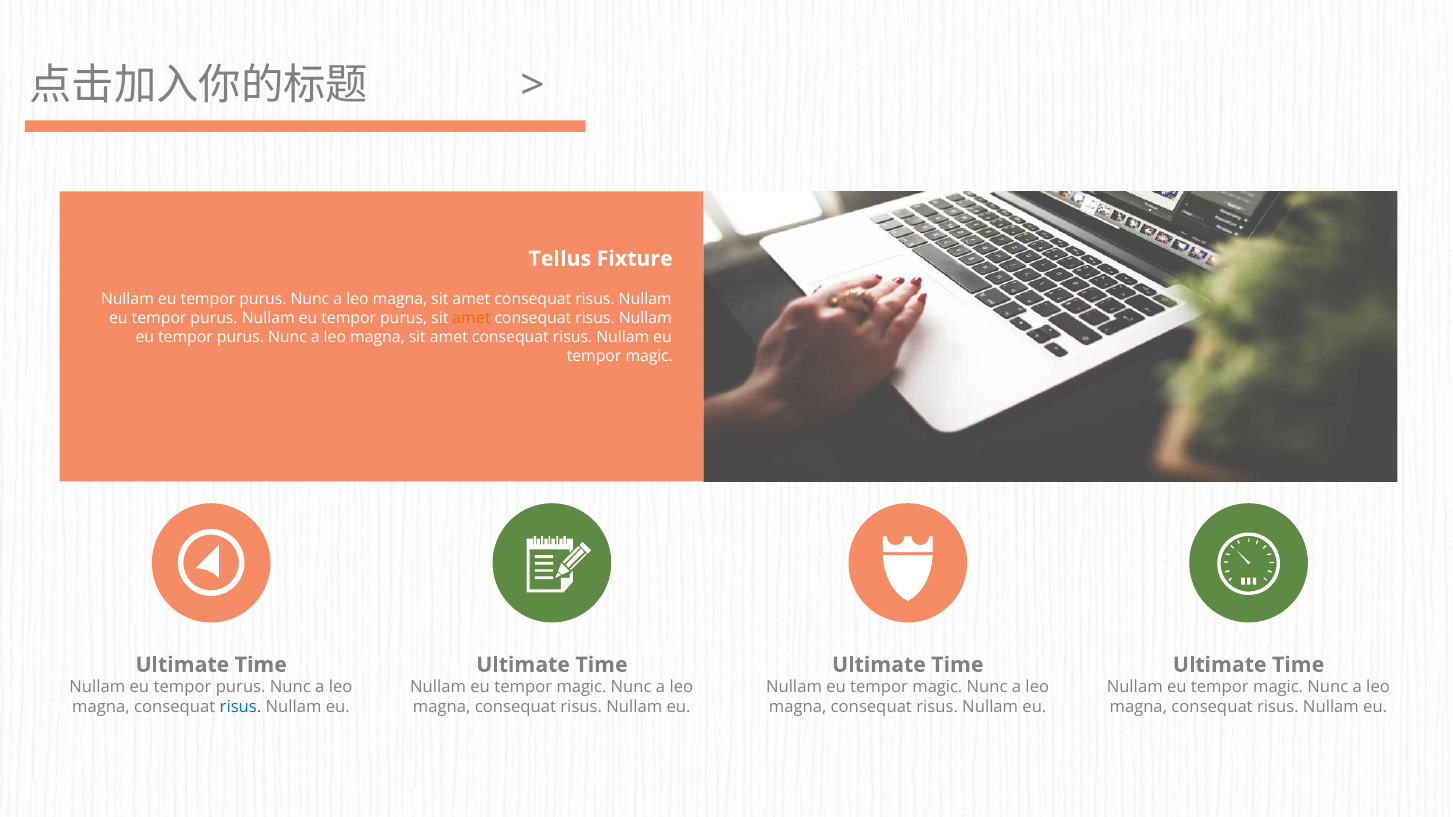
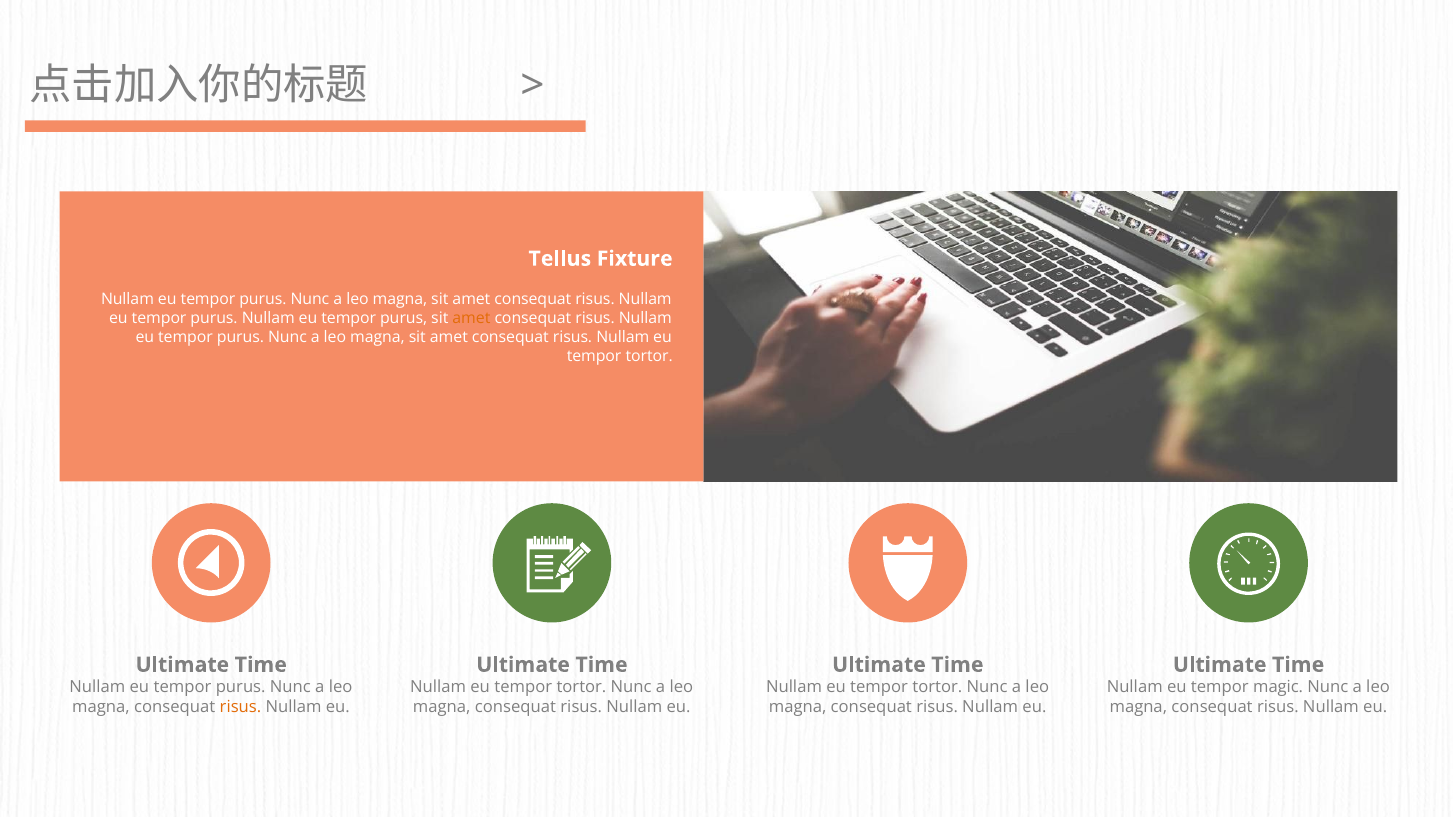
magic at (649, 357): magic -> tortor
magic at (581, 688): magic -> tortor
magic at (937, 688): magic -> tortor
risus at (240, 708) colour: blue -> orange
